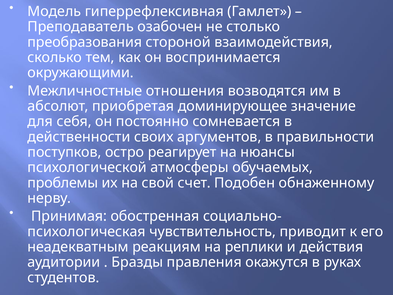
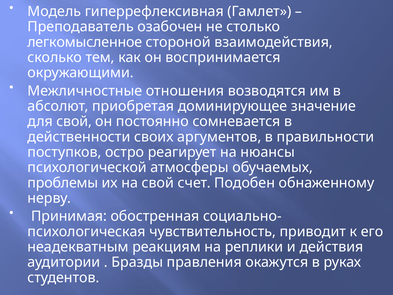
преобразования: преобразования -> легкомысленное
для себя: себя -> свой
